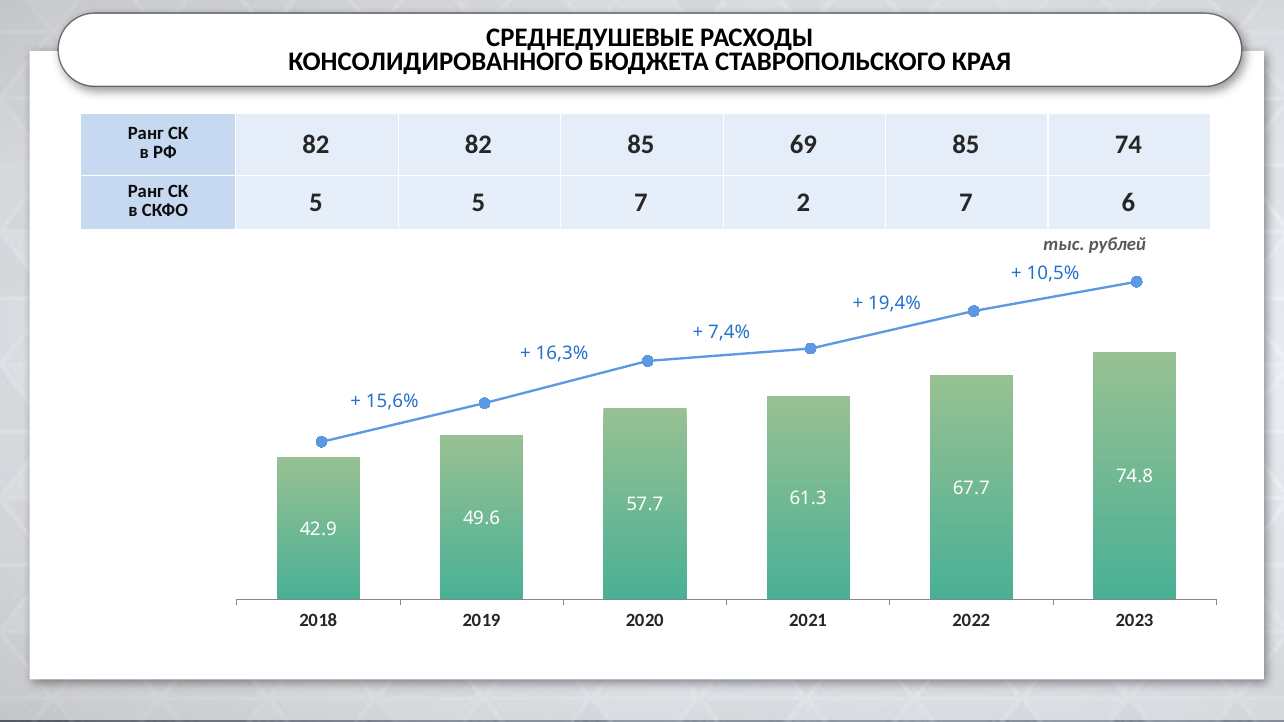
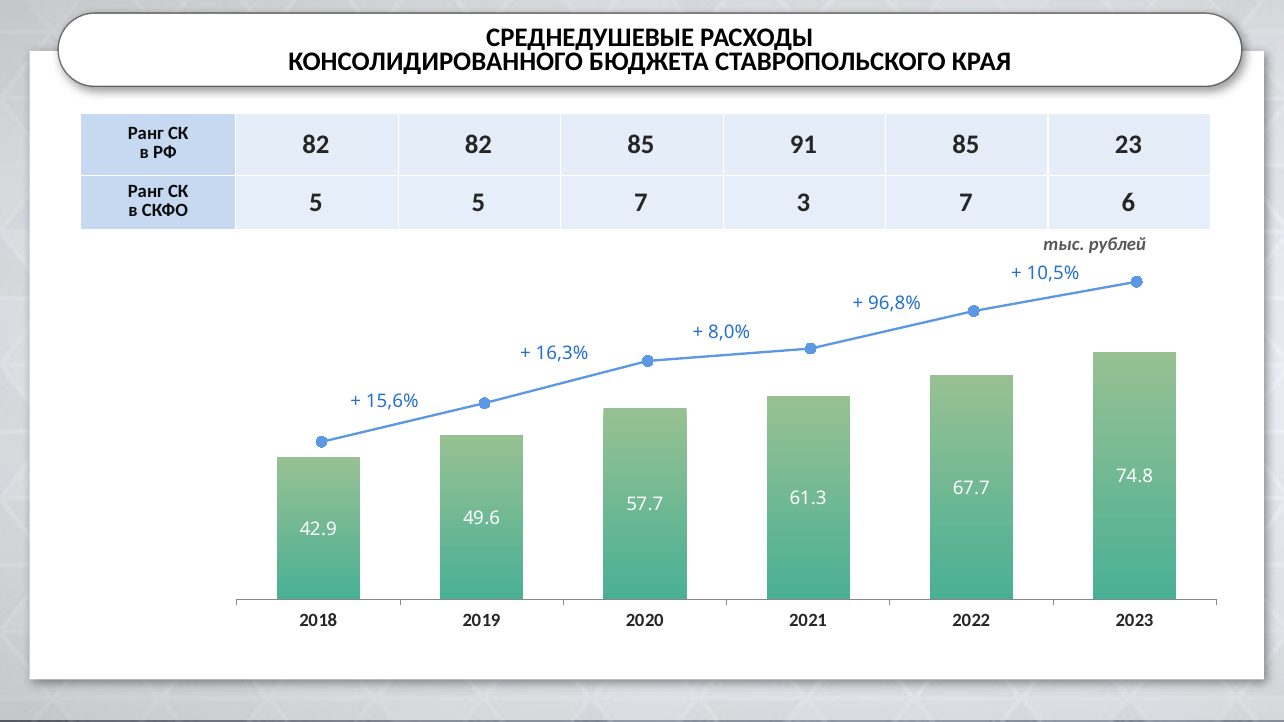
69: 69 -> 91
74: 74 -> 23
2: 2 -> 3
19,4%: 19,4% -> 96,8%
7,4%: 7,4% -> 8,0%
